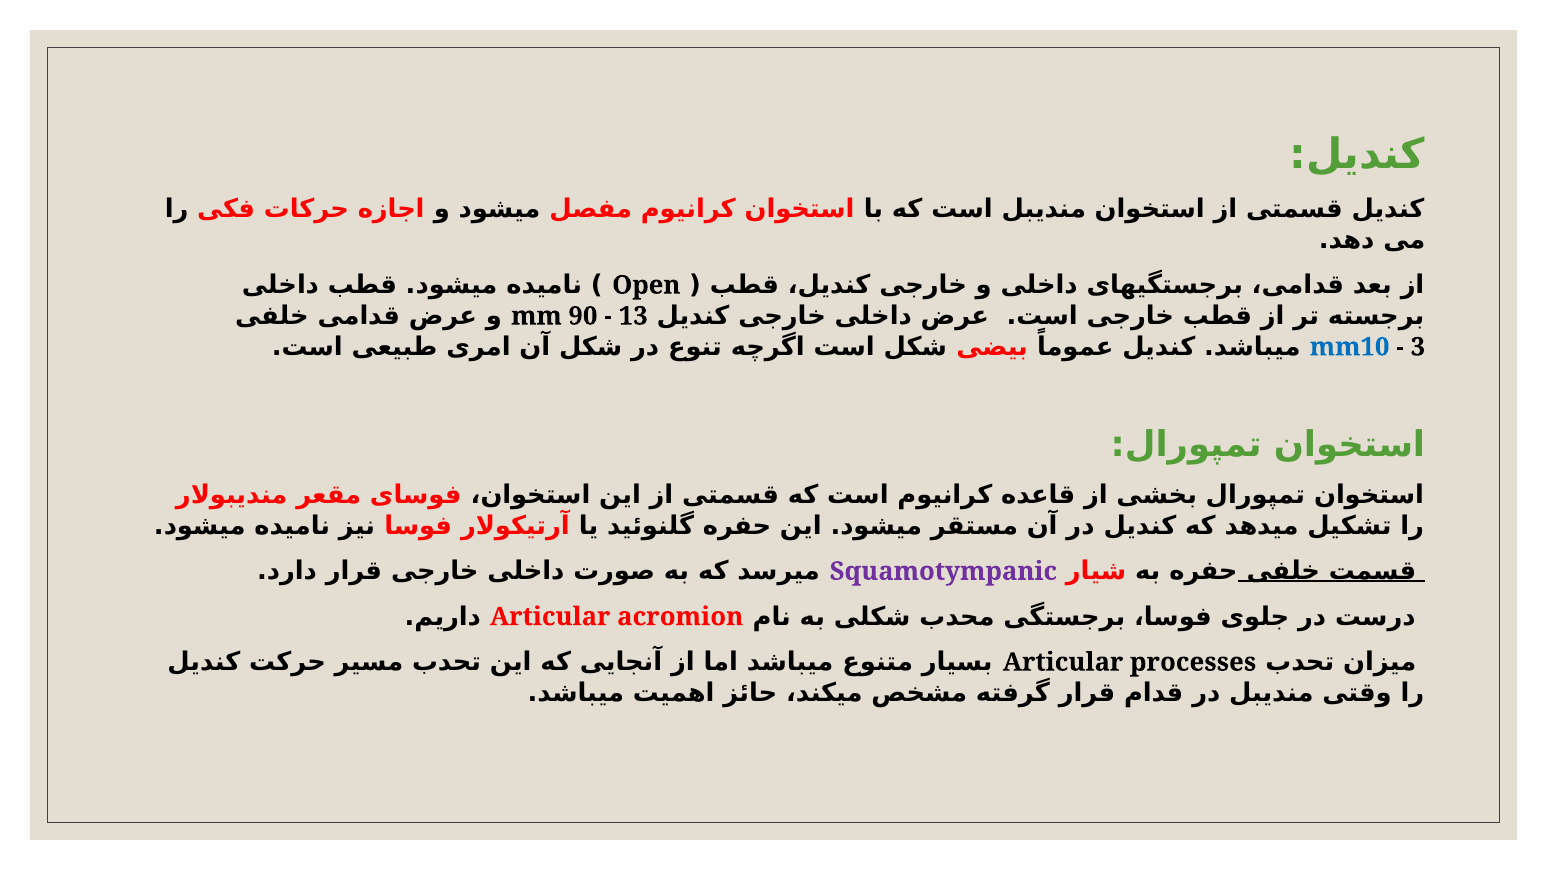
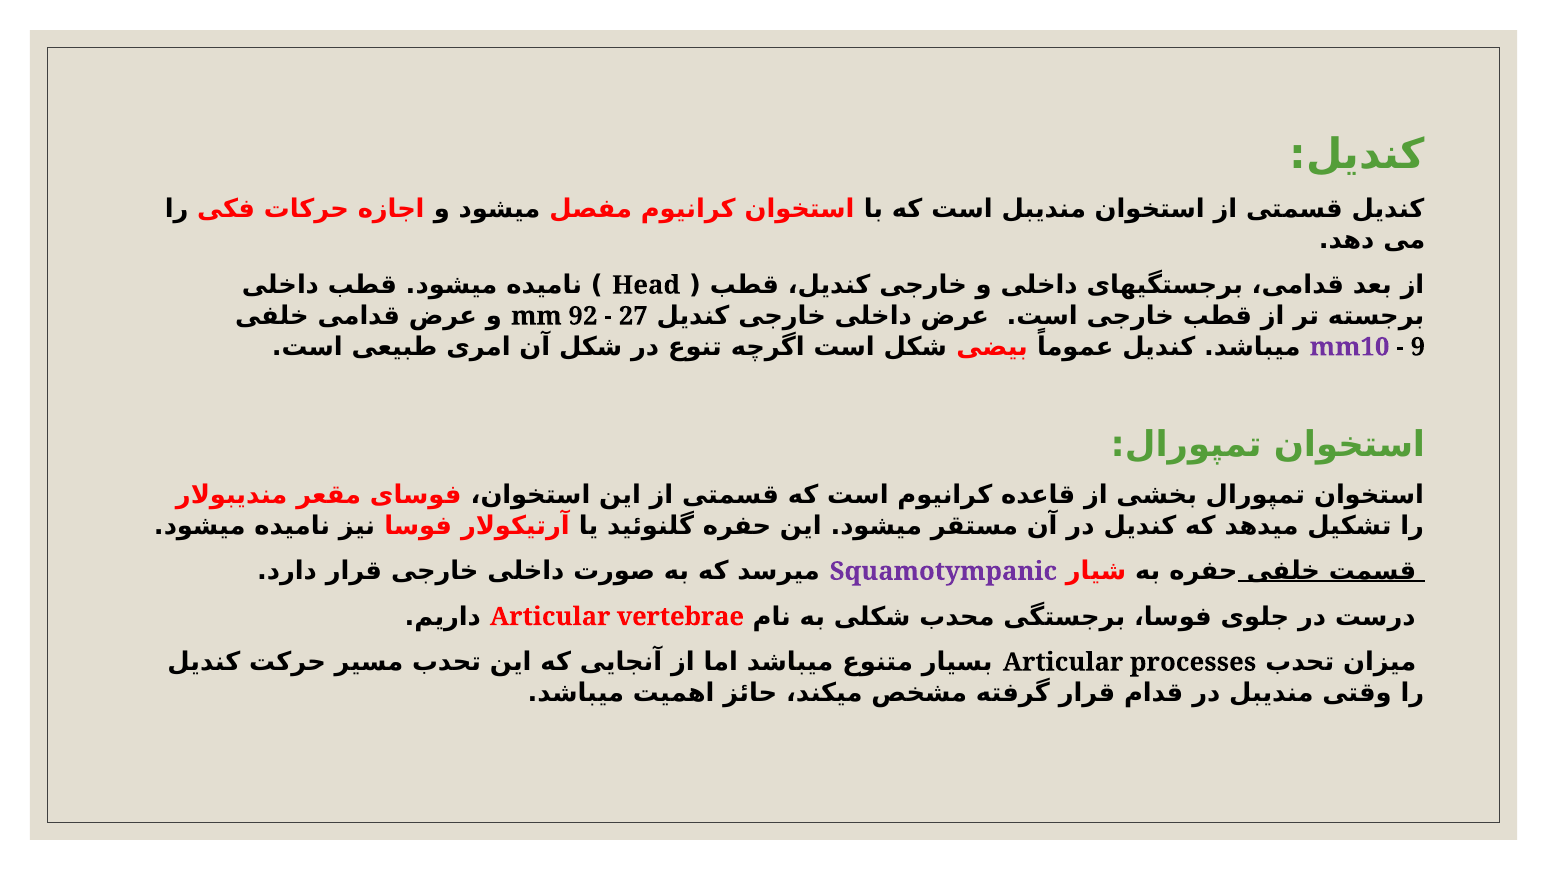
Open: Open -> Head
90: 90 -> 92
13: 13 -> 27
mm10 colour: blue -> purple
3: 3 -> 9
acromion: acromion -> vertebrae
